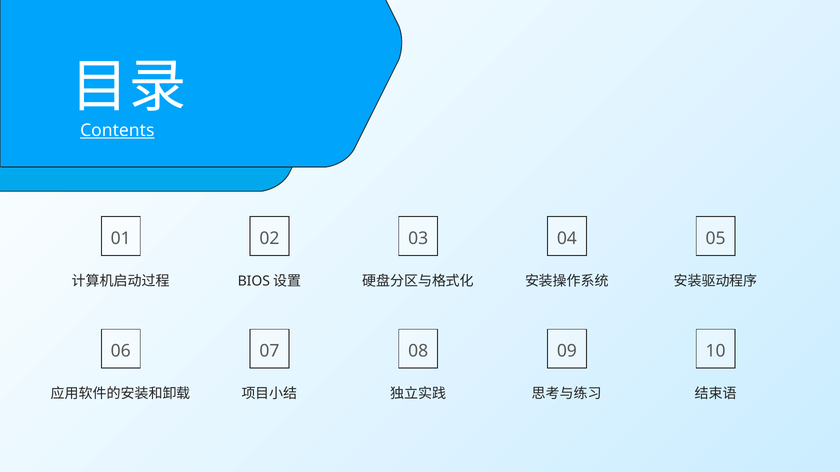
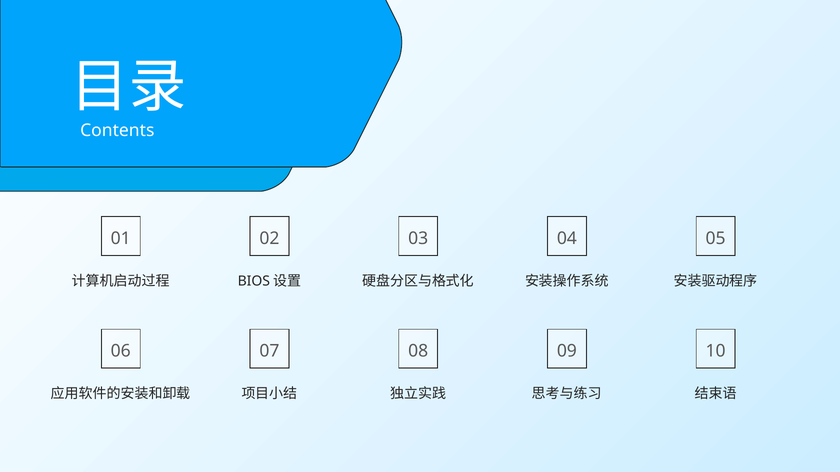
Contents underline: present -> none
